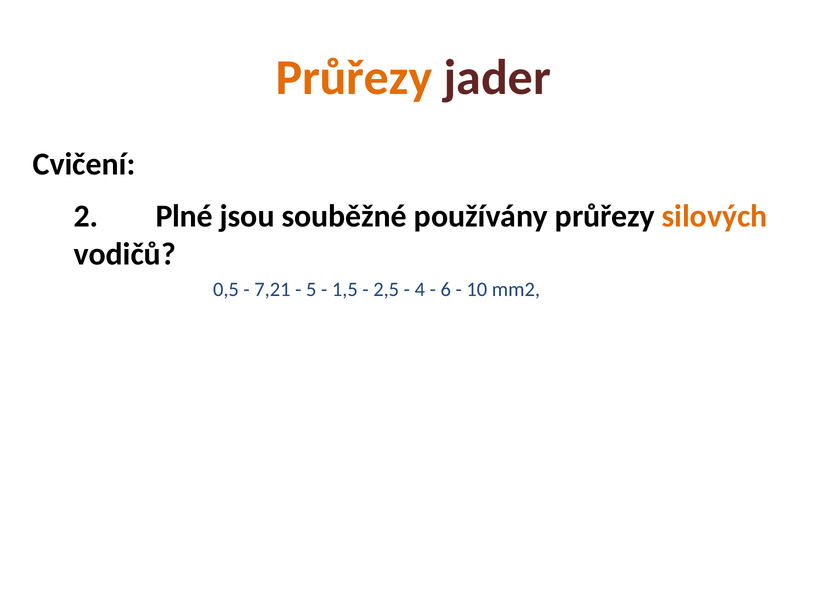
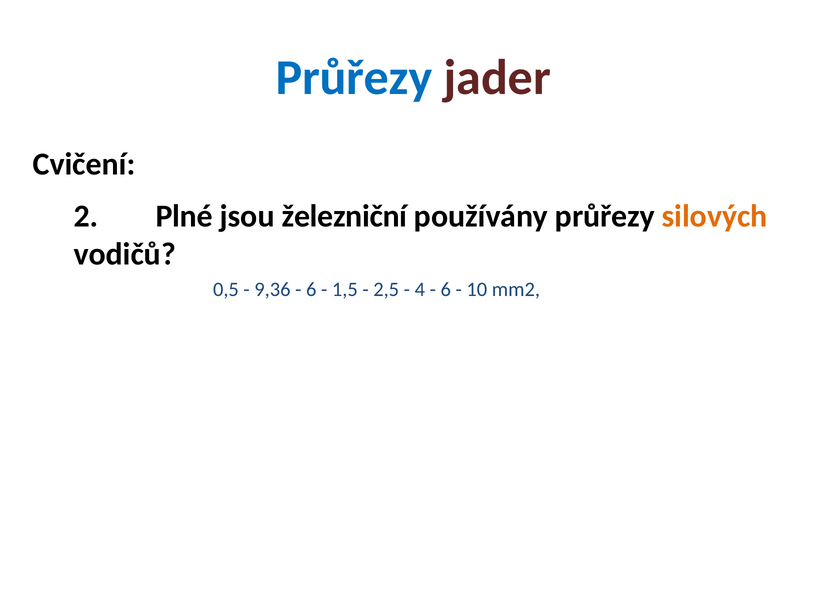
Průřezy at (354, 78) colour: orange -> blue
souběžné: souběžné -> železniční
7,21: 7,21 -> 9,36
5 at (311, 289): 5 -> 6
